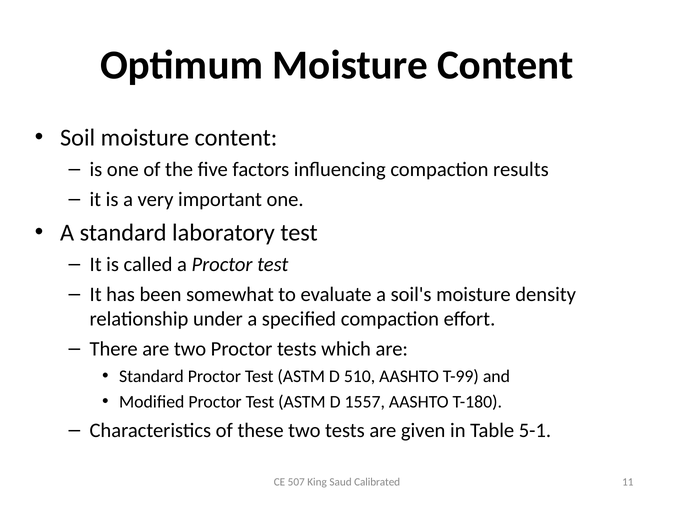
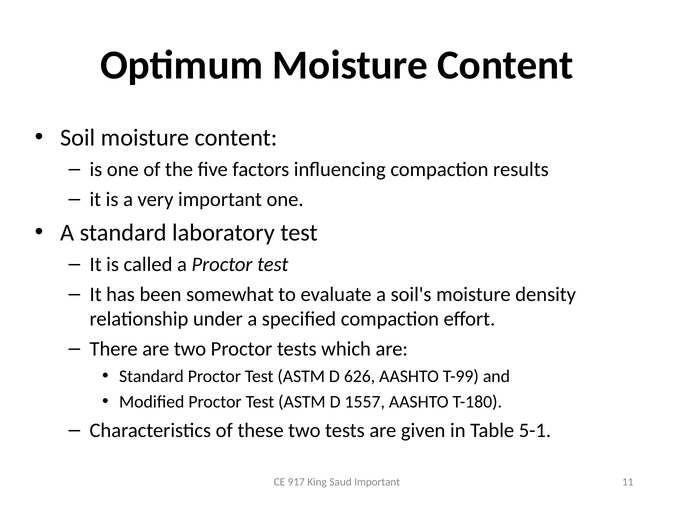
510: 510 -> 626
507: 507 -> 917
Saud Calibrated: Calibrated -> Important
